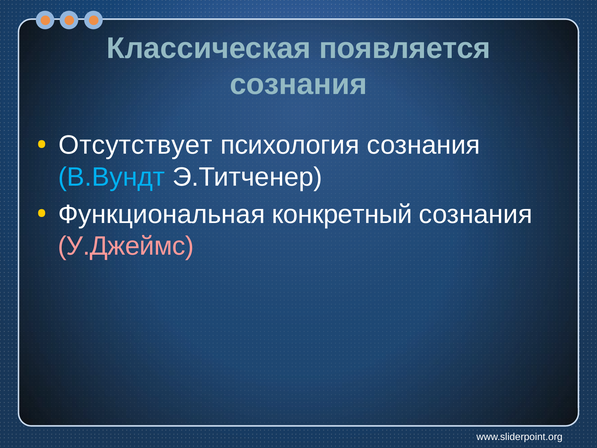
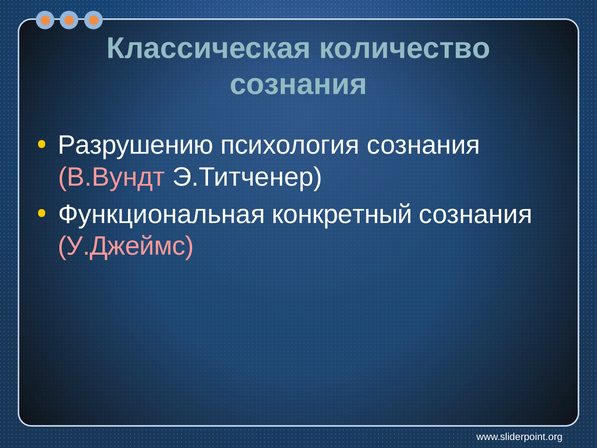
появляется: появляется -> количество
Отсутствует: Отсутствует -> Разрушению
В.Вундт colour: light blue -> pink
